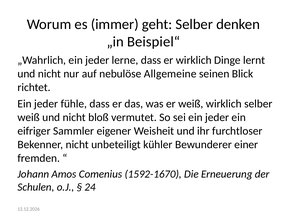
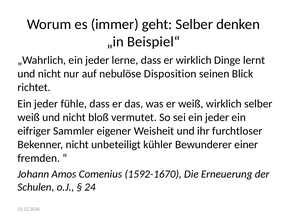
Allgemeine: Allgemeine -> Disposition
